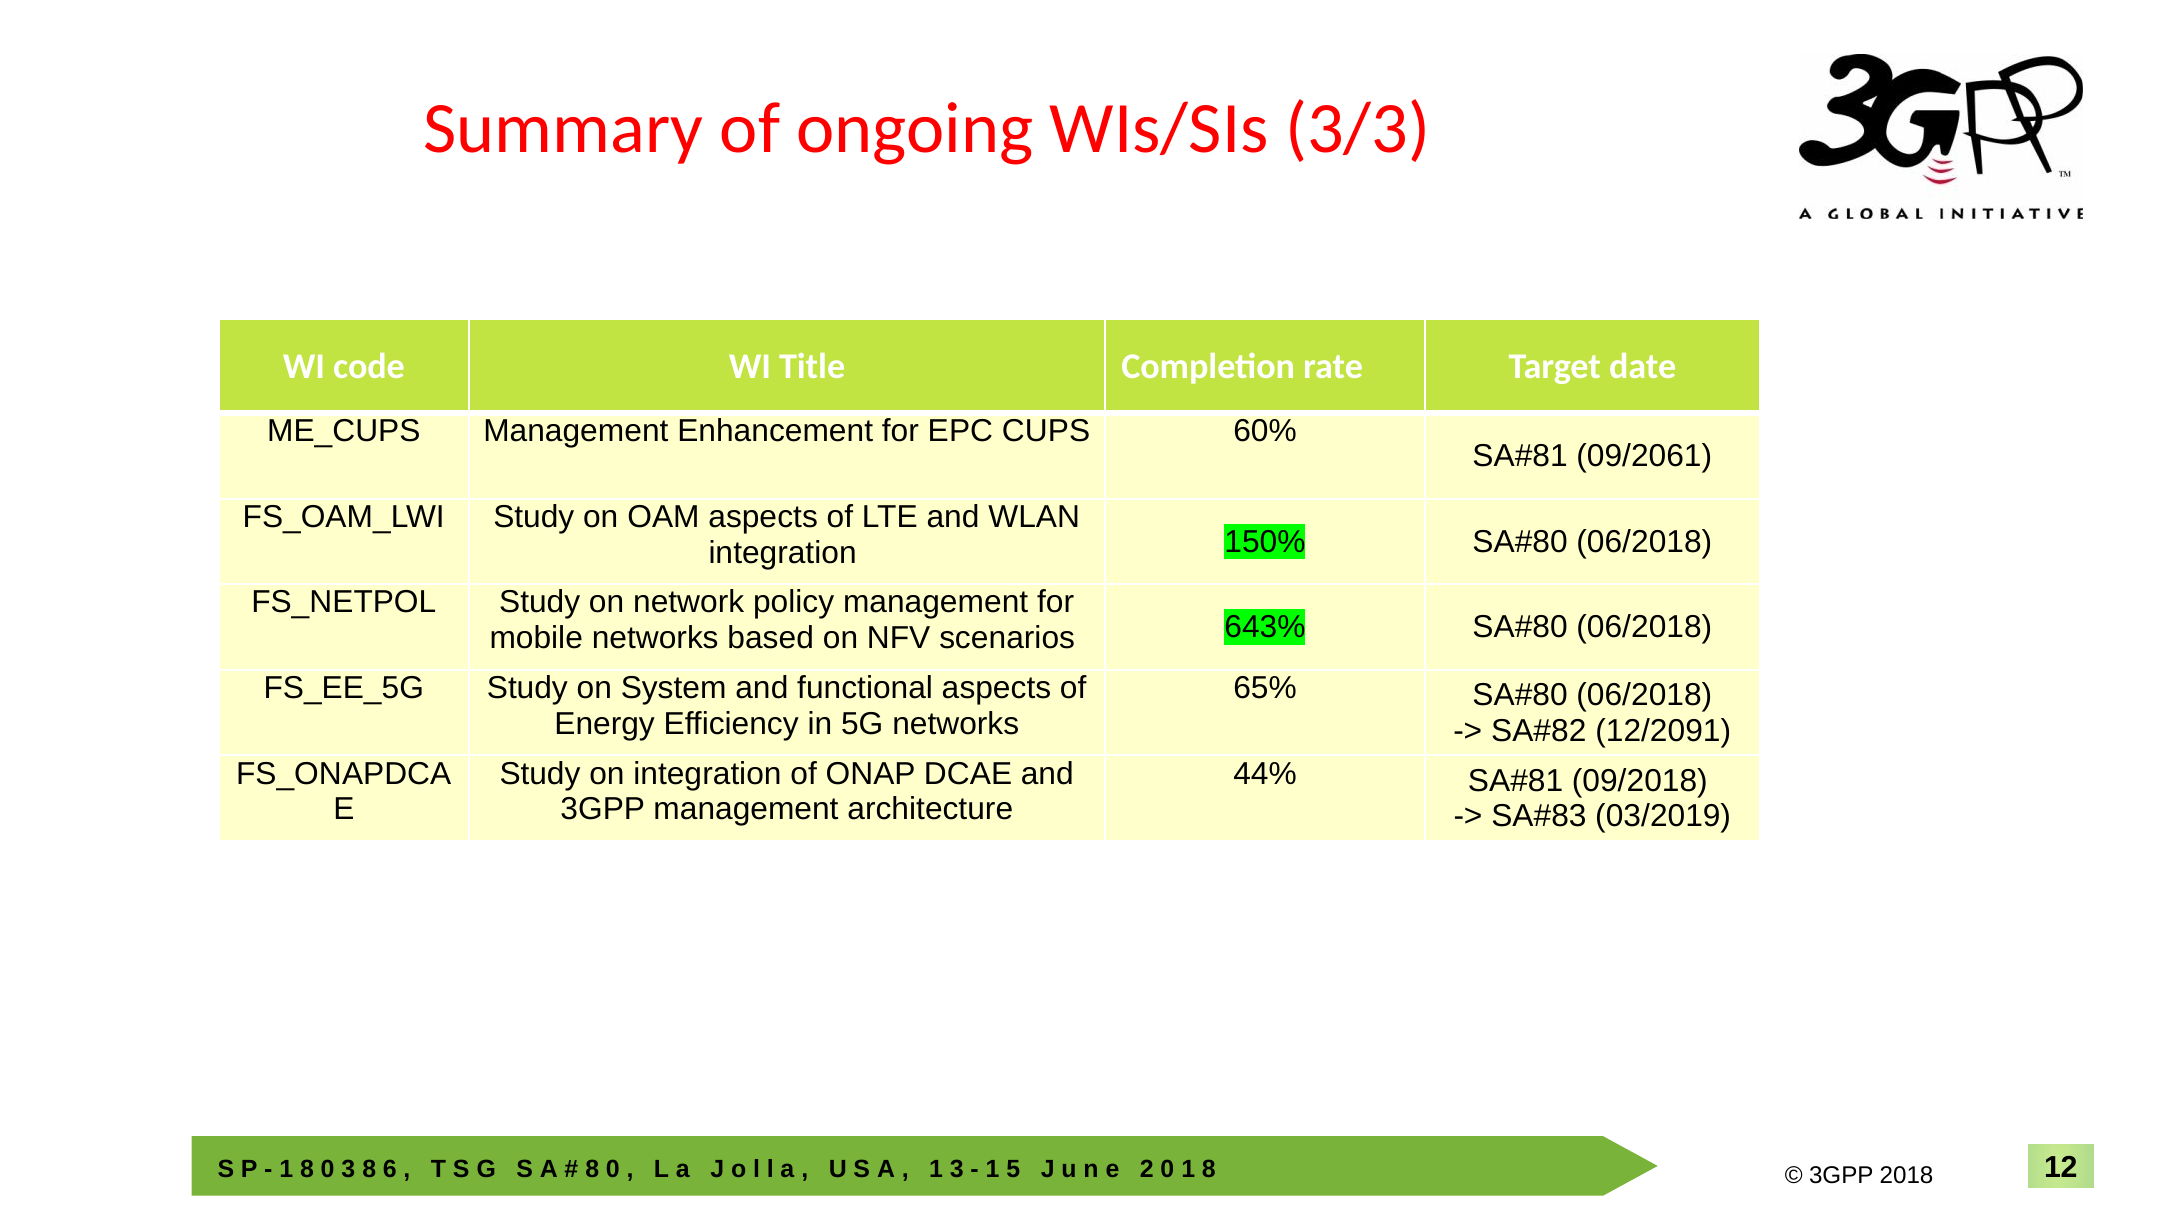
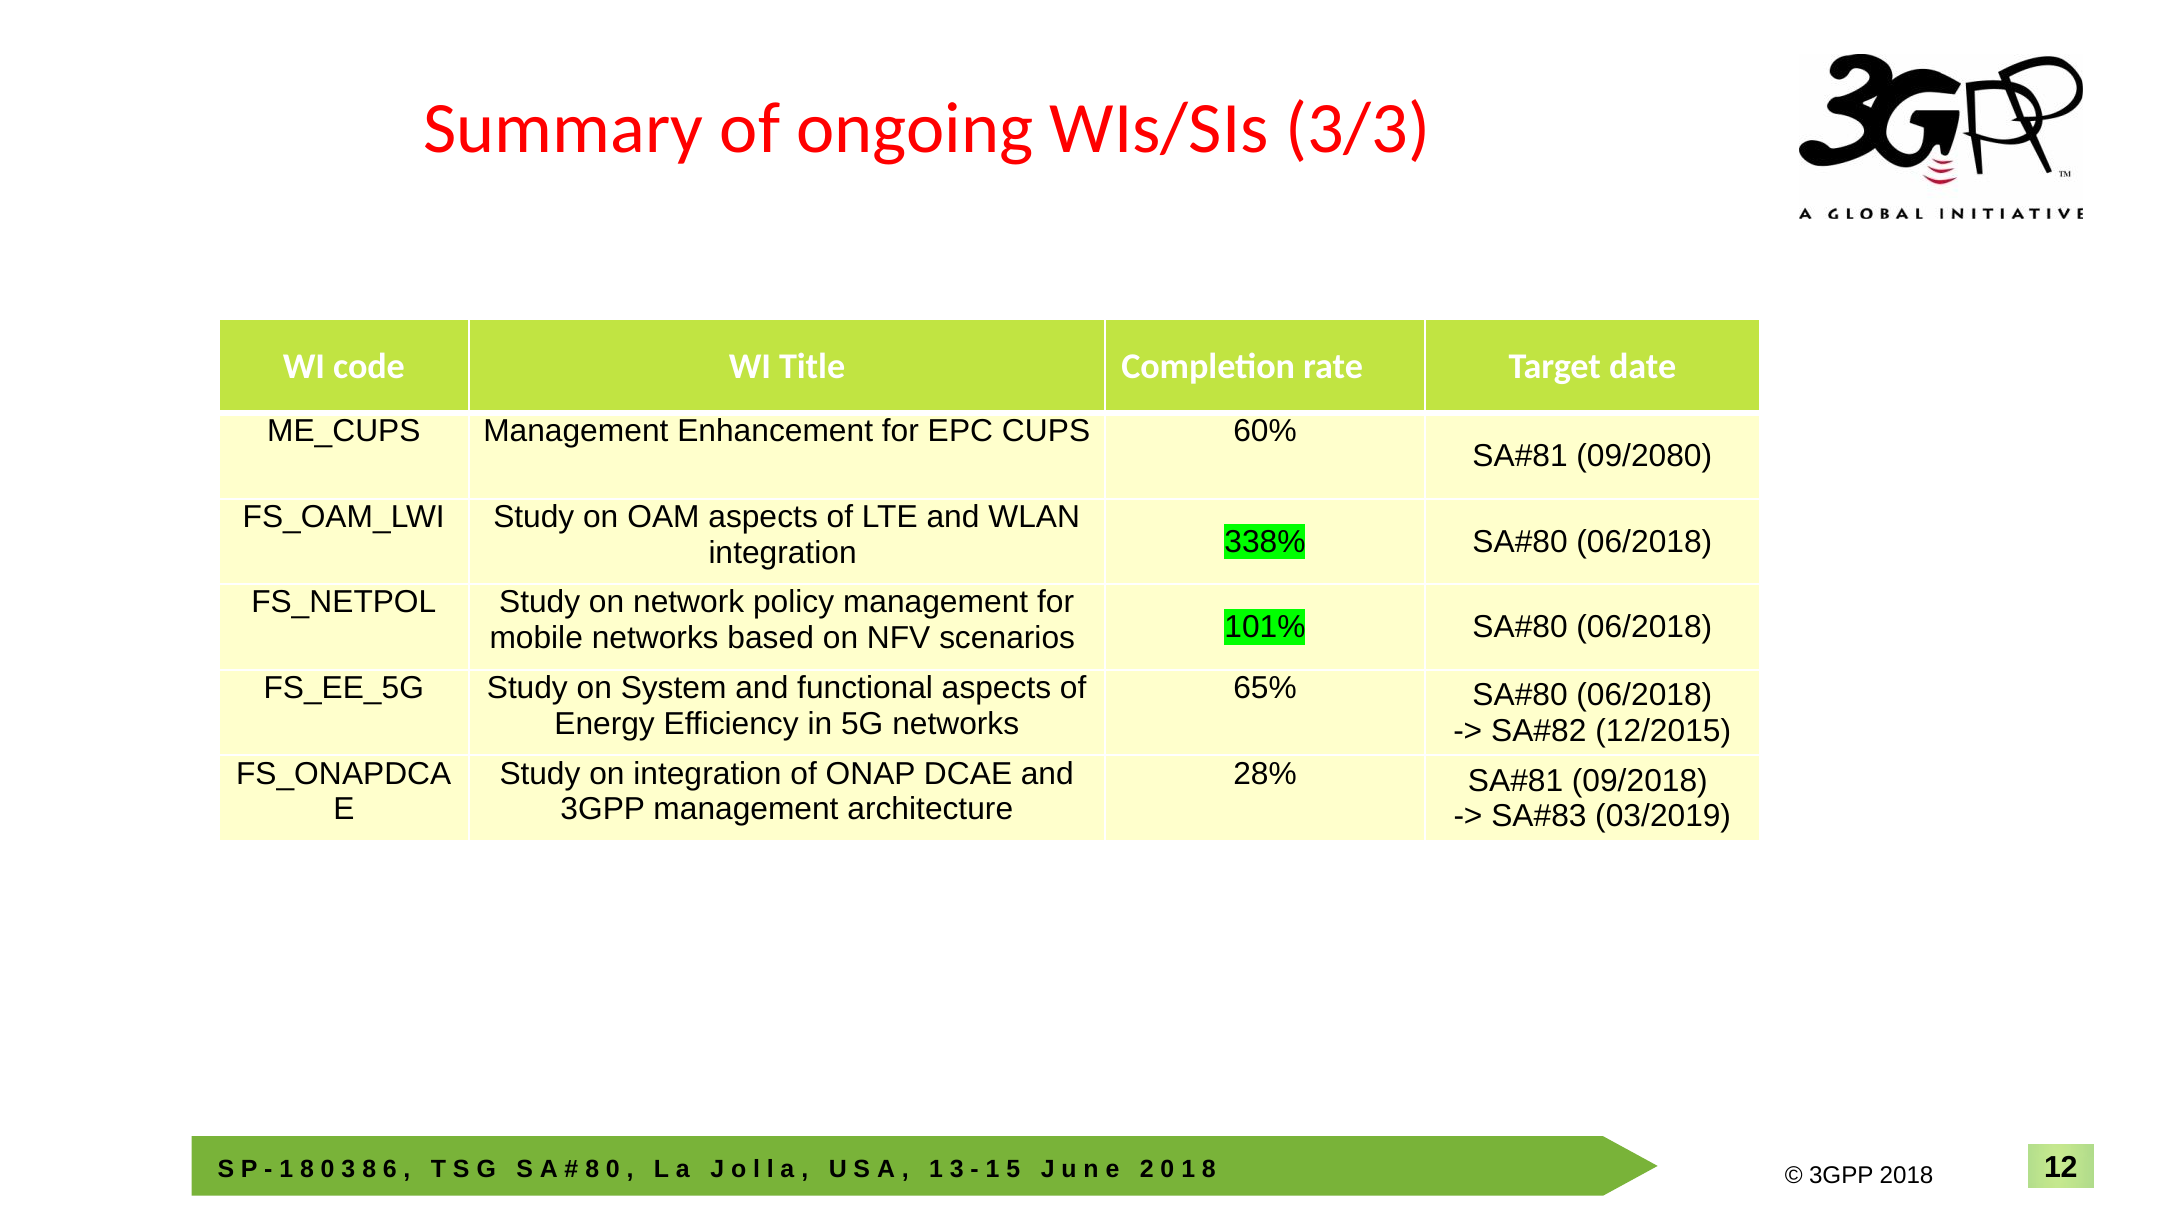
09/2061: 09/2061 -> 09/2080
150%: 150% -> 338%
643%: 643% -> 101%
12/2091: 12/2091 -> 12/2015
44%: 44% -> 28%
